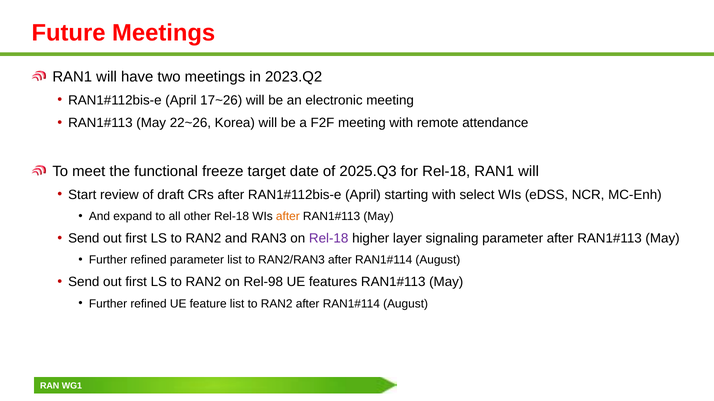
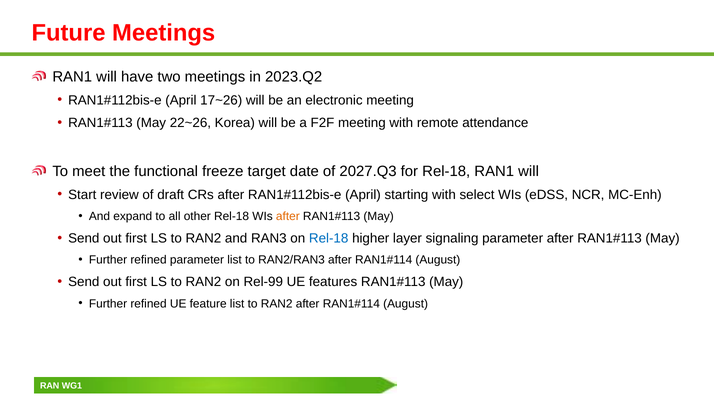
2025.Q3: 2025.Q3 -> 2027.Q3
Rel-18 at (329, 239) colour: purple -> blue
Rel-98: Rel-98 -> Rel-99
